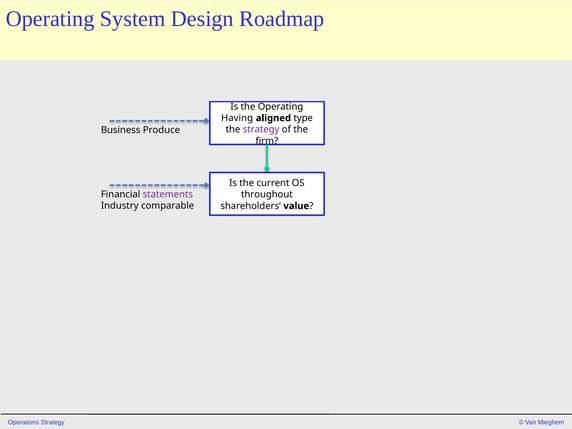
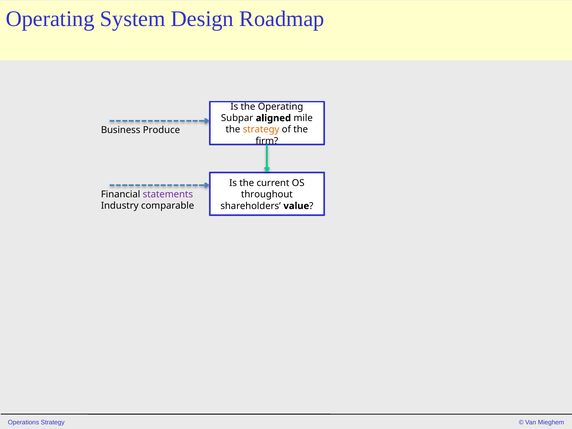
Having: Having -> Subpar
type: type -> mile
strategy at (261, 130) colour: purple -> orange
